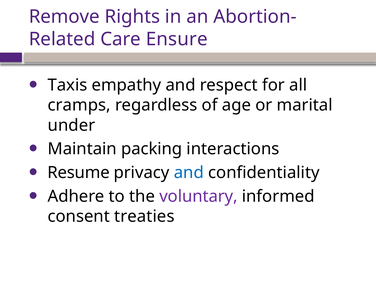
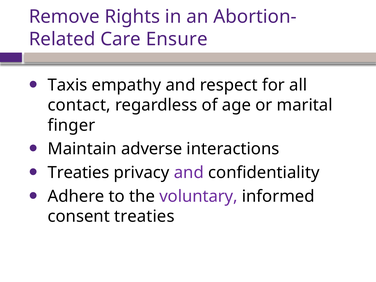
cramps: cramps -> contact
under: under -> finger
packing: packing -> adverse
Resume at (78, 173): Resume -> Treaties
and at (189, 173) colour: blue -> purple
